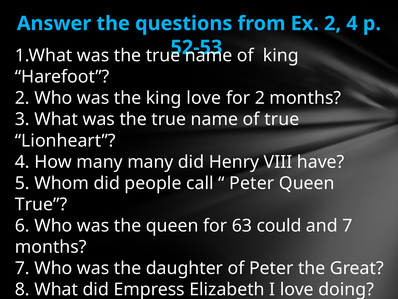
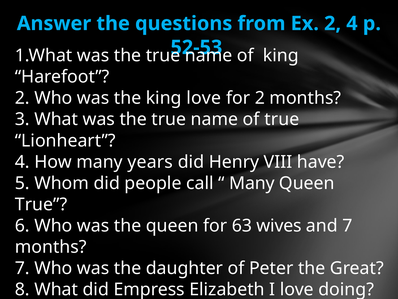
many many: many -> years
Peter at (252, 183): Peter -> Many
63 could: could -> wives
